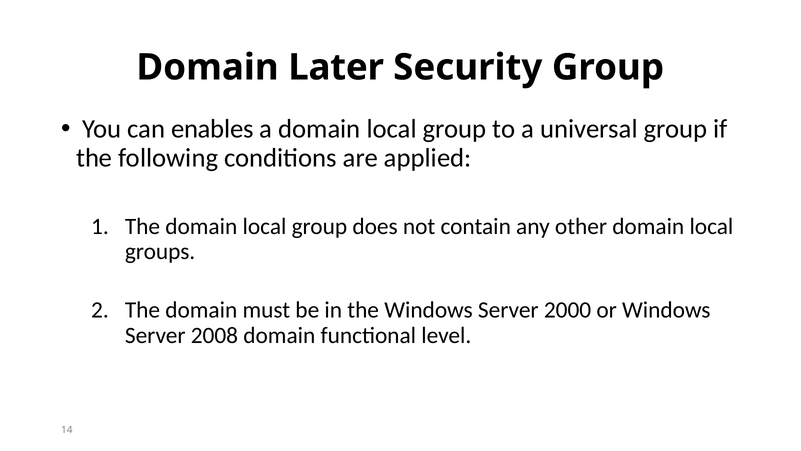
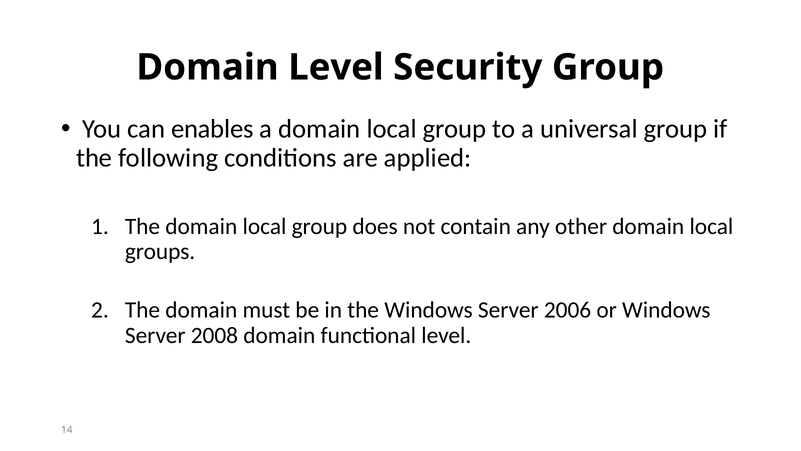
Domain Later: Later -> Level
2000: 2000 -> 2006
